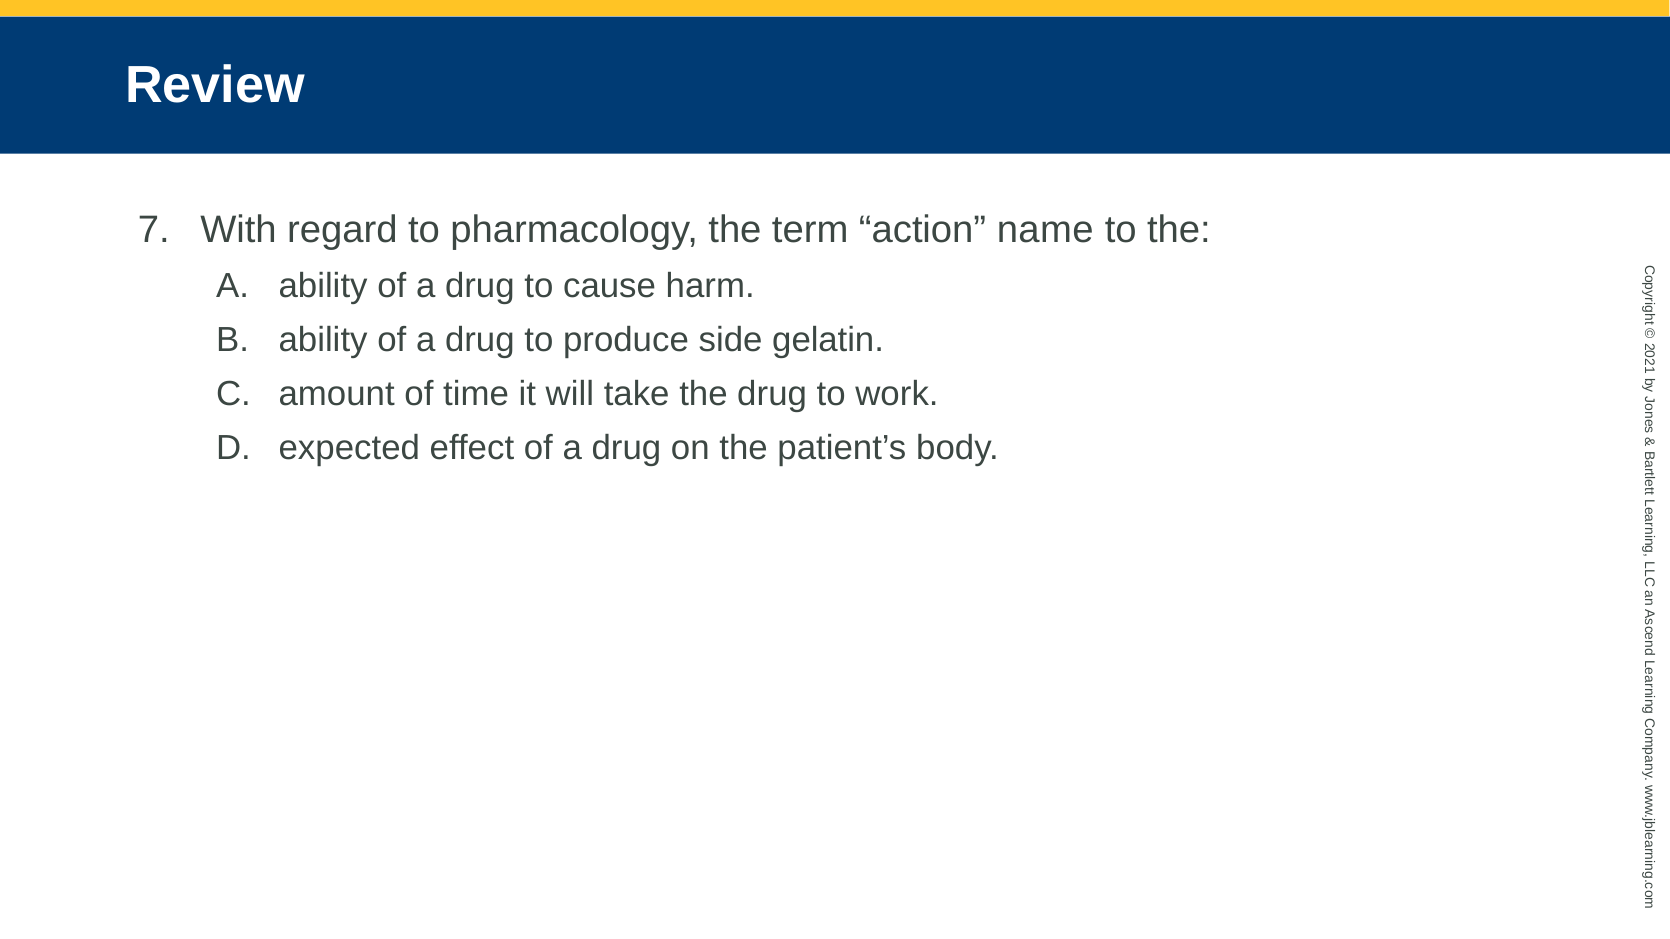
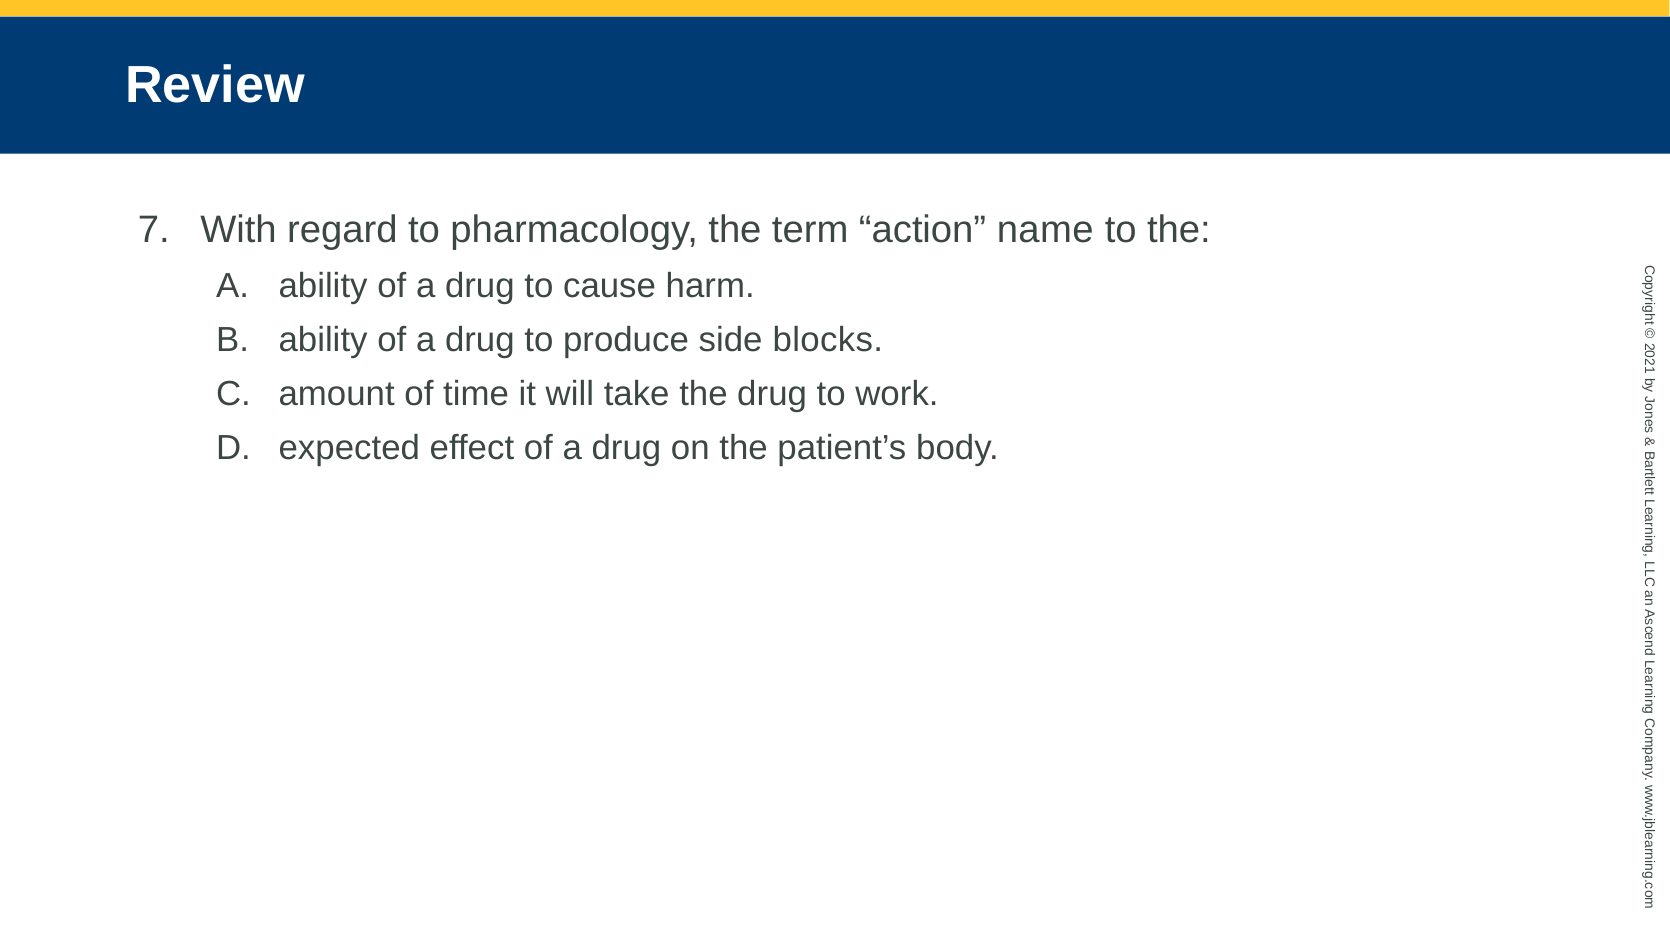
gelatin: gelatin -> blocks
